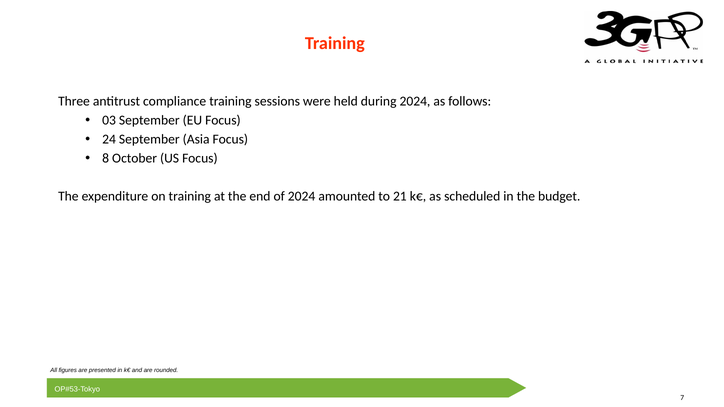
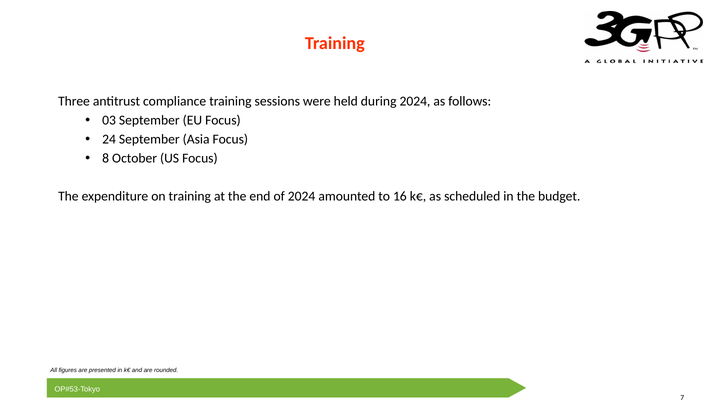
21: 21 -> 16
